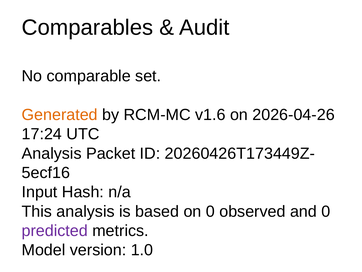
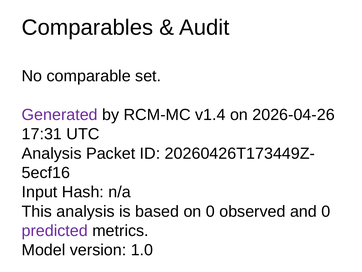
Generated colour: orange -> purple
v1.6: v1.6 -> v1.4
17:24: 17:24 -> 17:31
